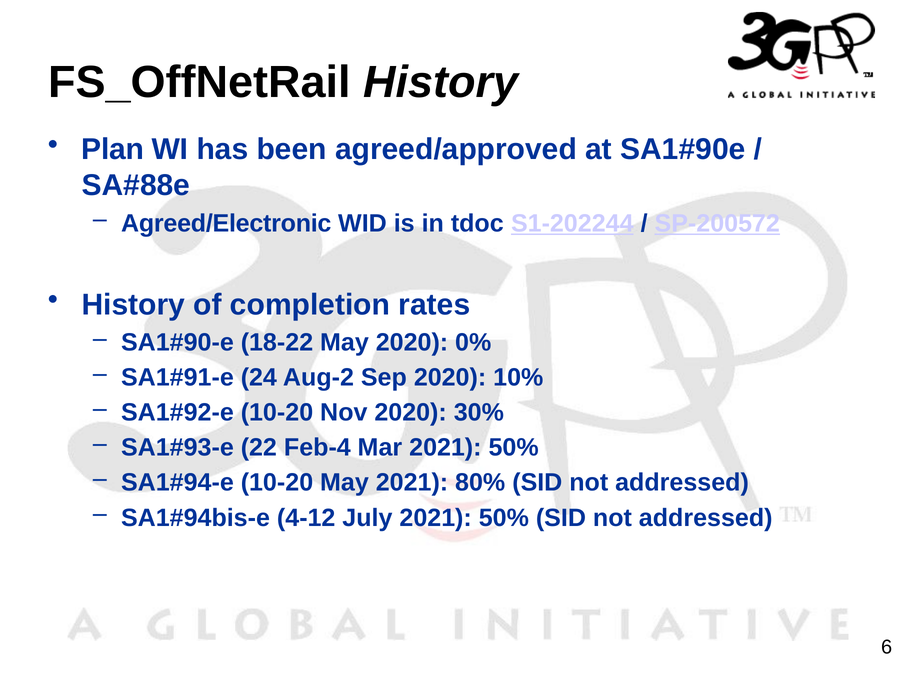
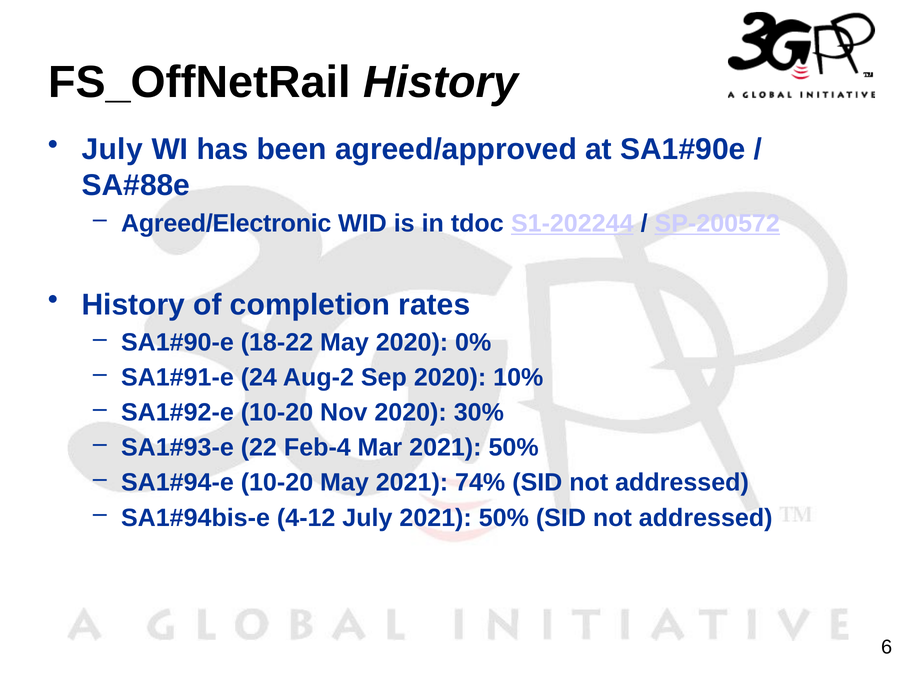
Plan at (113, 149): Plan -> July
80%: 80% -> 74%
